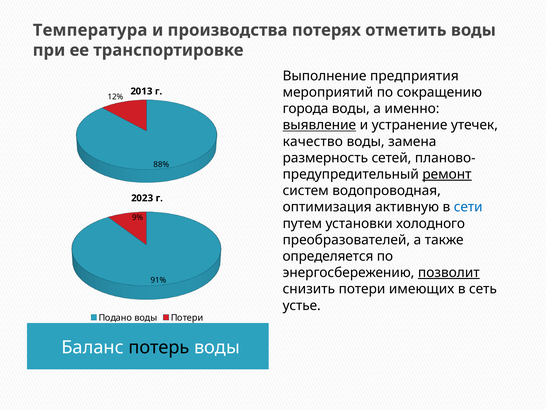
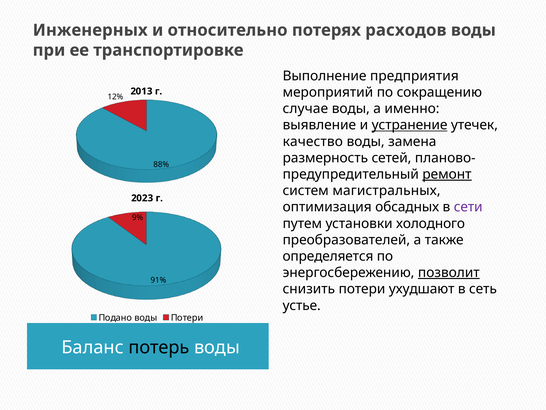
Температура: Температура -> Инженерных
производства: производства -> относительно
отметить: отметить -> расходов
города: города -> случае
выявление underline: present -> none
устранение underline: none -> present
водопроводная: водопроводная -> магистральных
активную: активную -> обсадных
сети colour: blue -> purple
имеющих: имеющих -> ухудшают
